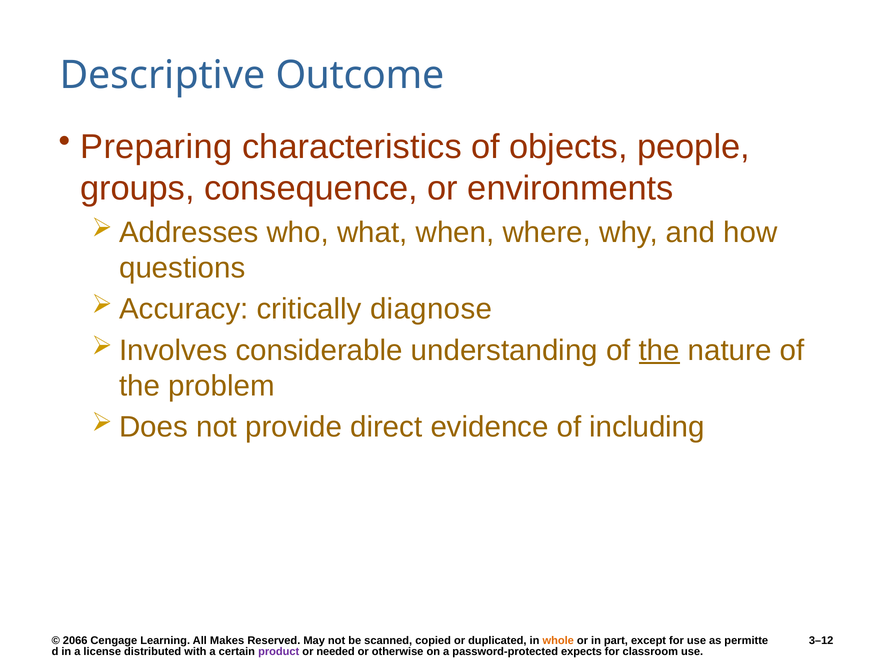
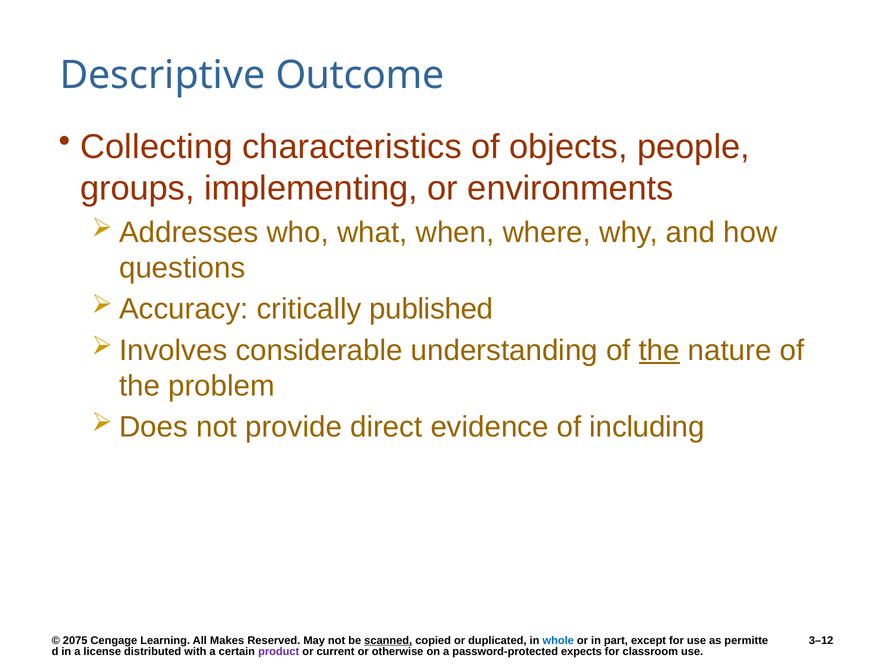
Preparing: Preparing -> Collecting
consequence: consequence -> implementing
diagnose: diagnose -> published
2066: 2066 -> 2075
scanned underline: none -> present
whole colour: orange -> blue
needed: needed -> current
